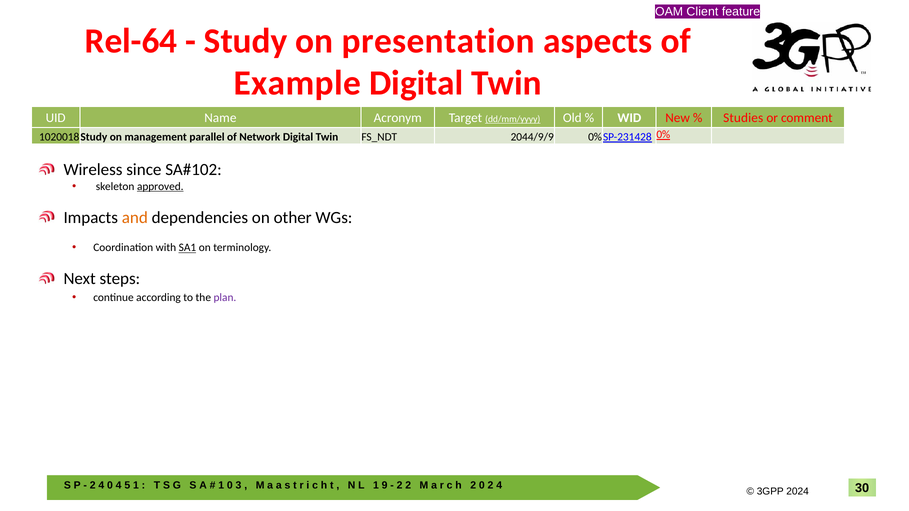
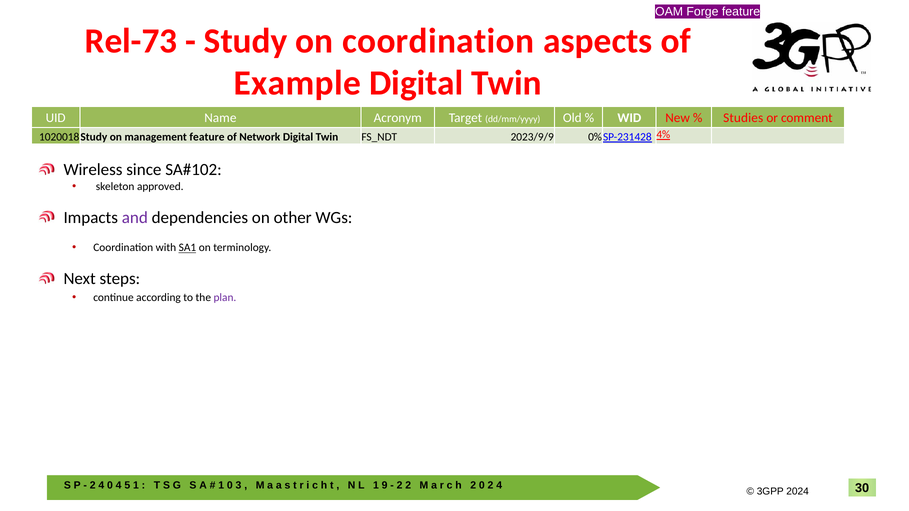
Client: Client -> Forge
Rel-64: Rel-64 -> Rel-73
on presentation: presentation -> coordination
dd/mm/yyyy underline: present -> none
management parallel: parallel -> feature
2044/9/9: 2044/9/9 -> 2023/9/9
0%: 0% -> 4%
approved underline: present -> none
and colour: orange -> purple
